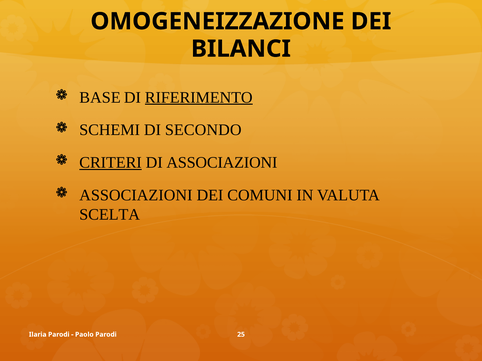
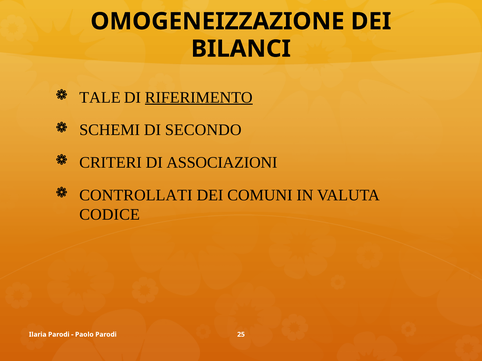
BASE: BASE -> TALE
CRITERI underline: present -> none
ASSOCIAZIONI at (136, 196): ASSOCIAZIONI -> CONTROLLATI
SCELTA: SCELTA -> CODICE
